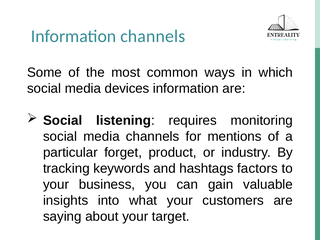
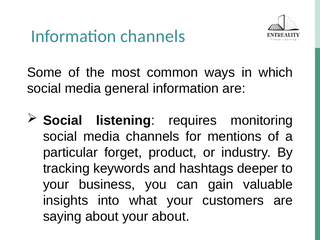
devices: devices -> general
factors: factors -> deeper
your target: target -> about
